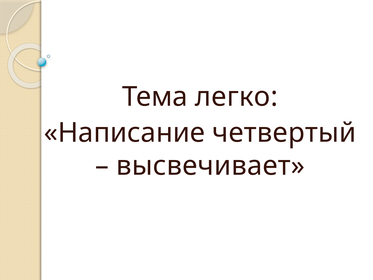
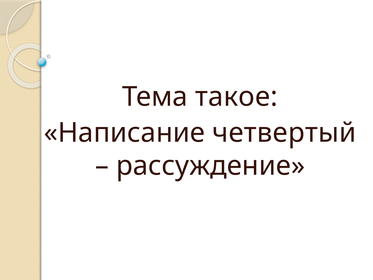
легко: легко -> такое
высвечивает: высвечивает -> рассуждение
